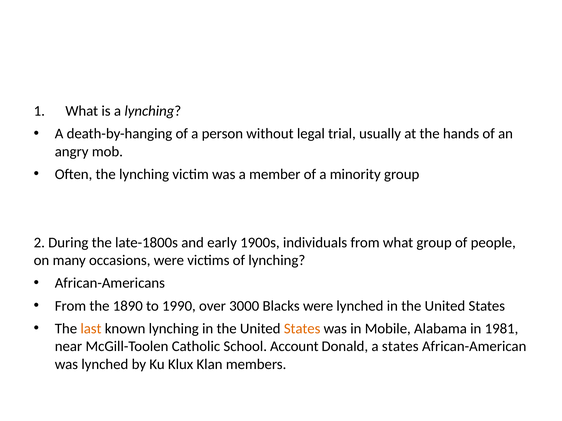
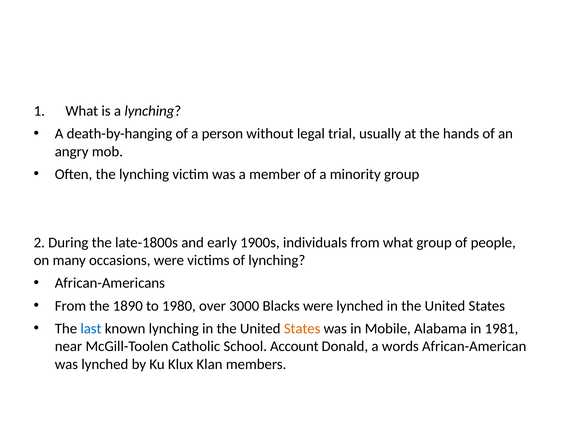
1990: 1990 -> 1980
last colour: orange -> blue
a states: states -> words
